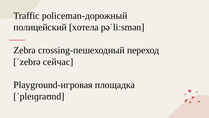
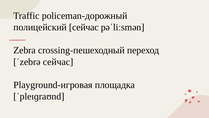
полицейский хотела: хотела -> сейчас
